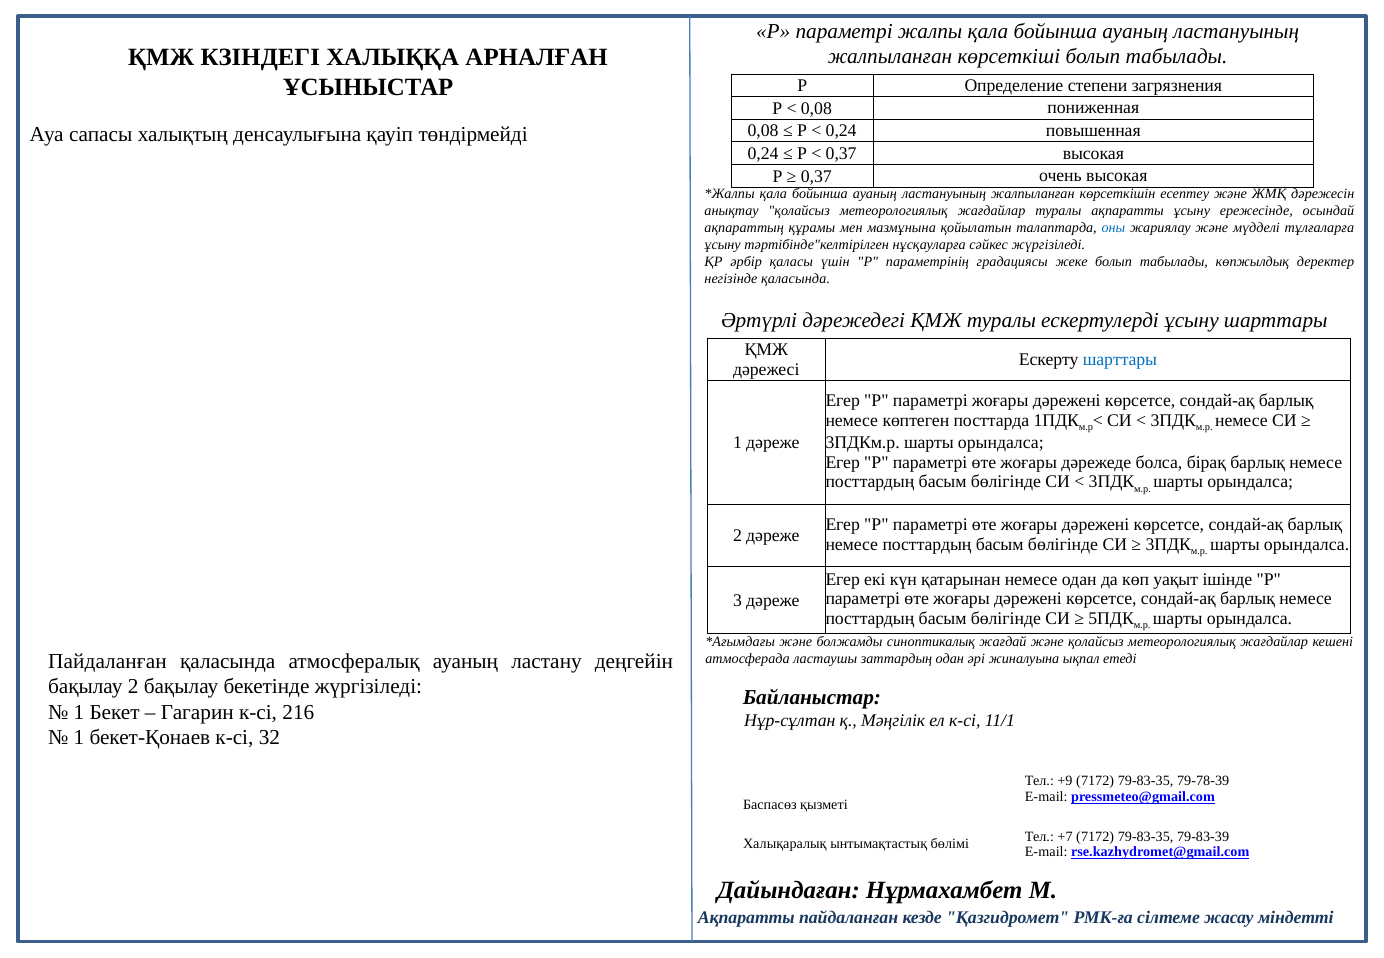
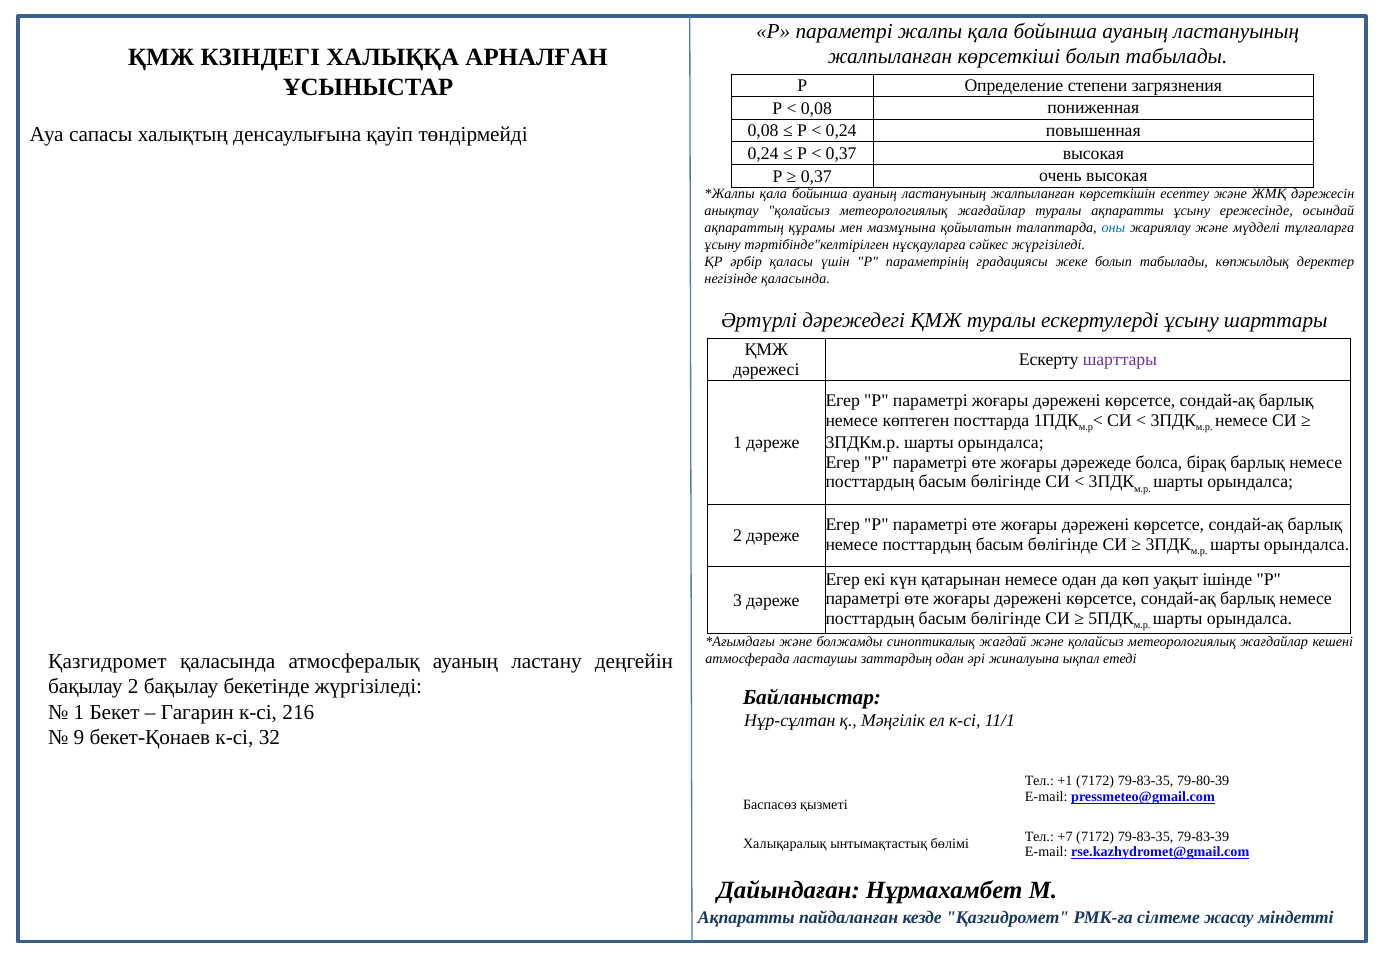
шарттары at (1120, 360) colour: blue -> purple
Пайдаланған at (107, 661): Пайдаланған -> Қазгидромет
1 at (79, 738): 1 -> 9
+9: +9 -> +1
79-78-39: 79-78-39 -> 79-80-39
